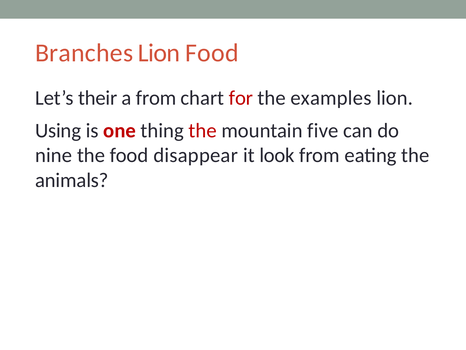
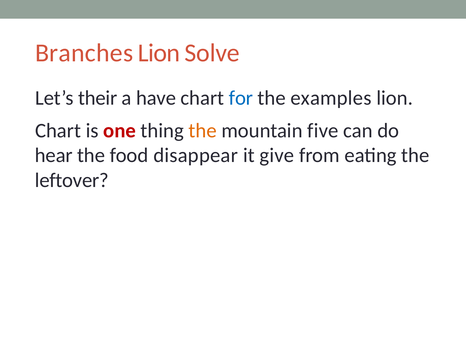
Lion Food: Food -> Solve
a from: from -> have
for colour: red -> blue
Using at (58, 130): Using -> Chart
the at (203, 130) colour: red -> orange
nine: nine -> hear
look: look -> give
animals: animals -> leftover
